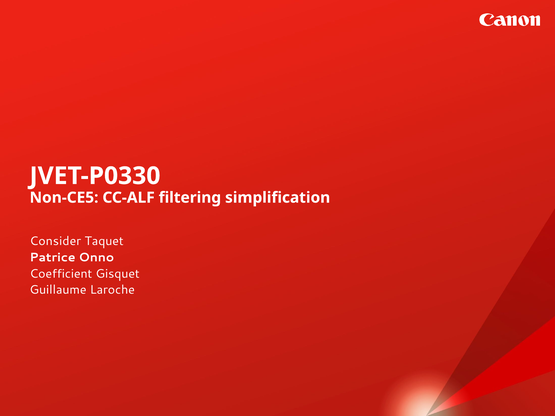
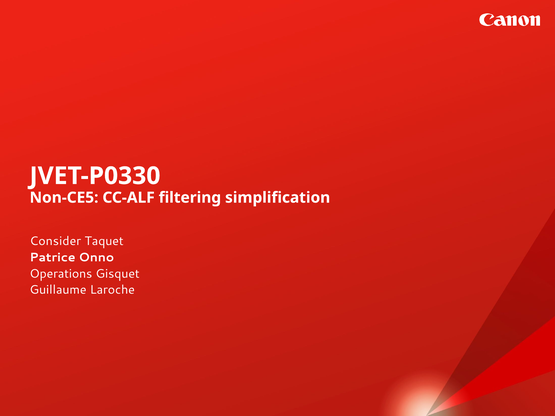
Coefficient: Coefficient -> Operations
